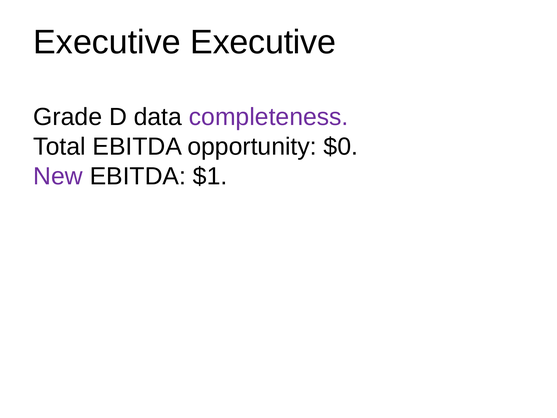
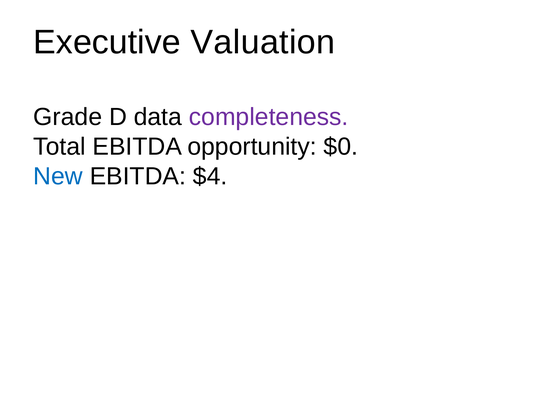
Executive Executive: Executive -> Valuation
New colour: purple -> blue
$1: $1 -> $4
